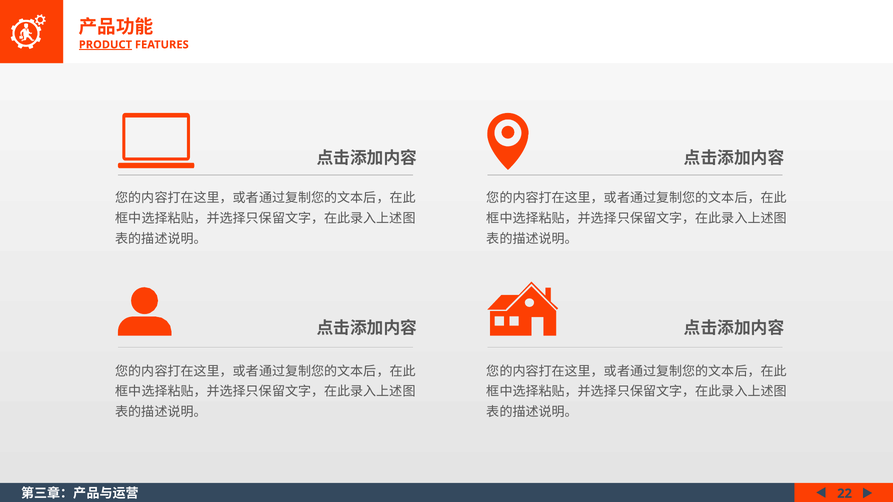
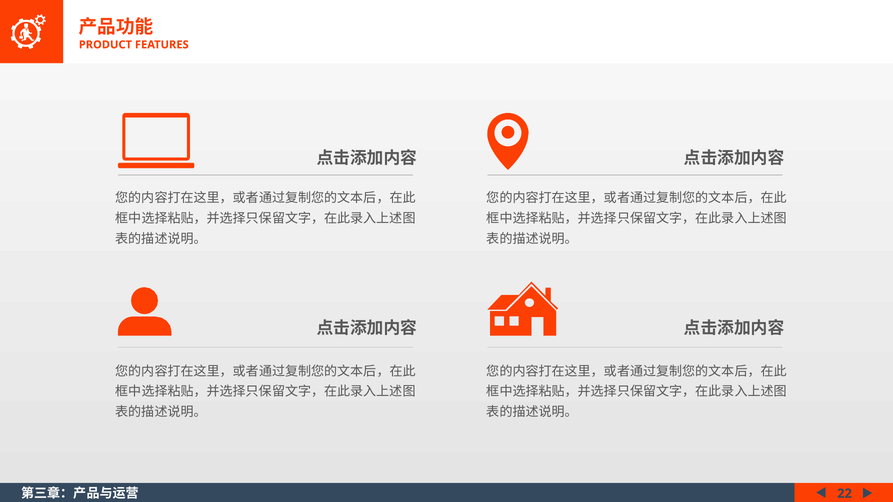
PRODUCT underline: present -> none
